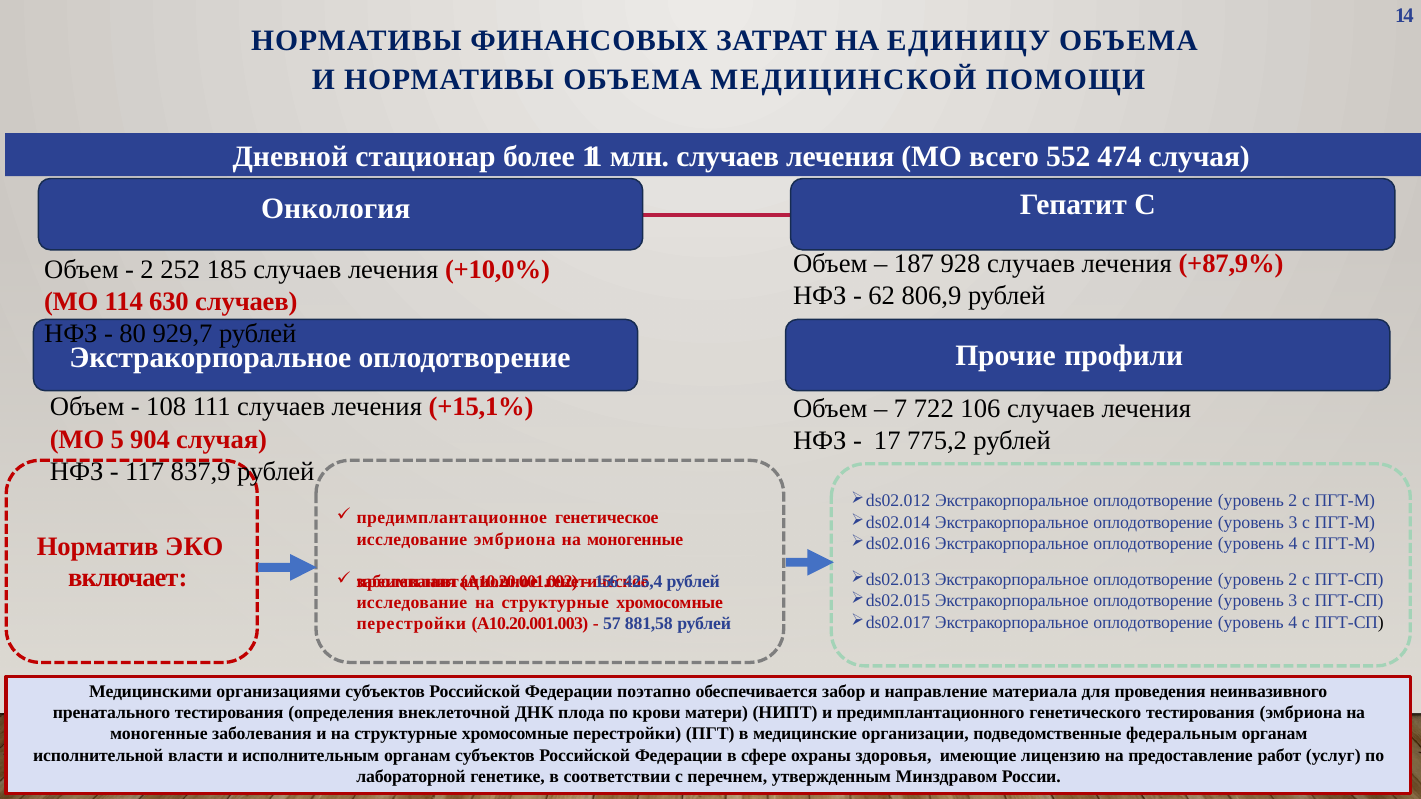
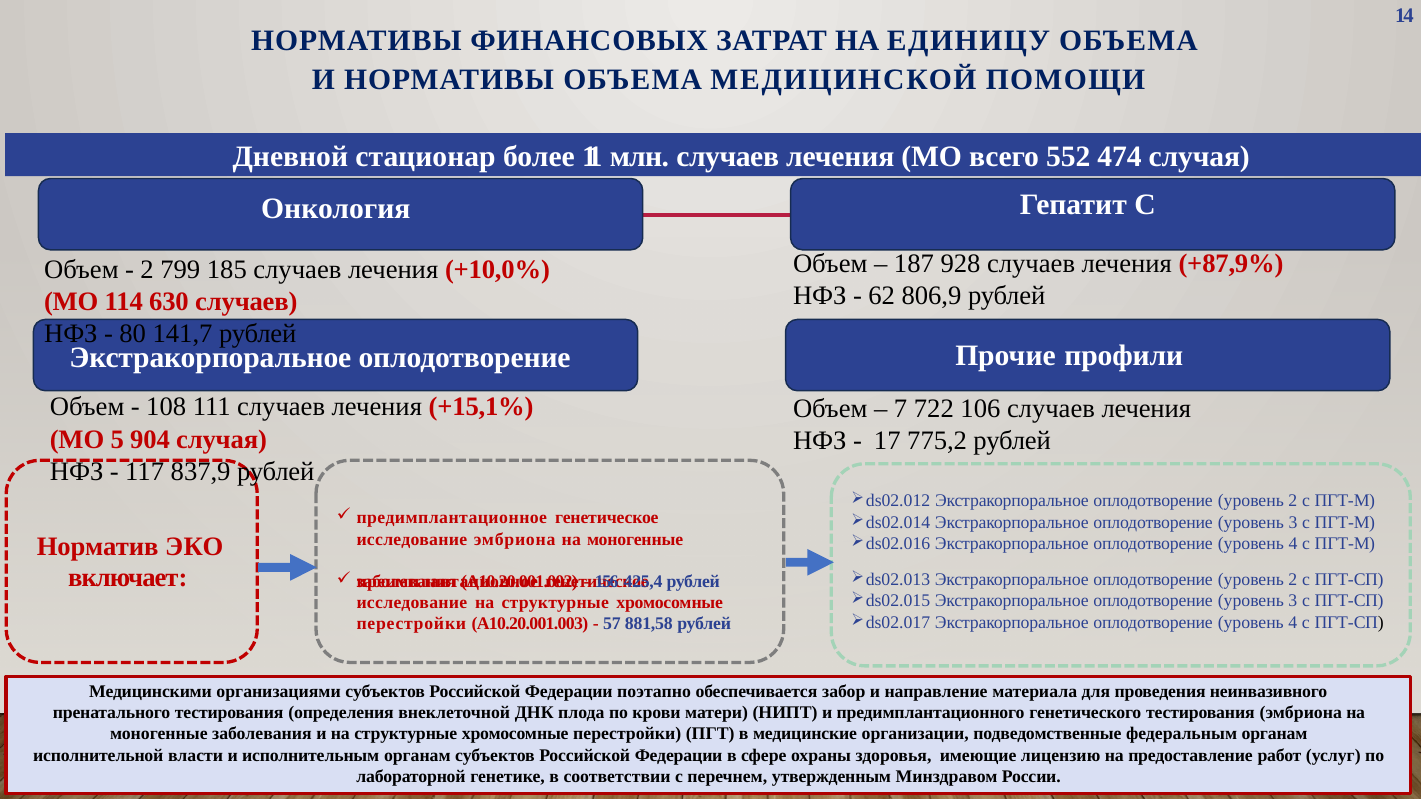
252: 252 -> 799
929,7: 929,7 -> 141,7
